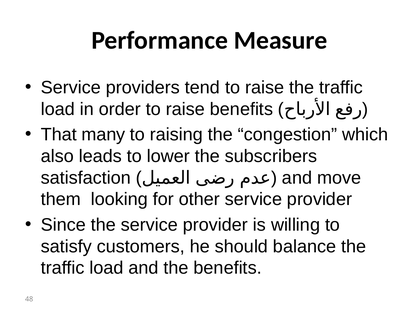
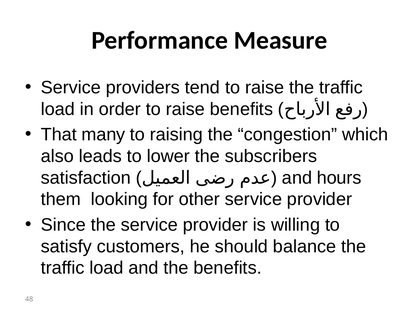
move: move -> hours
